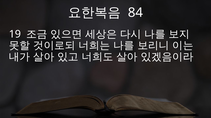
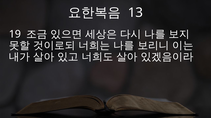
84: 84 -> 13
